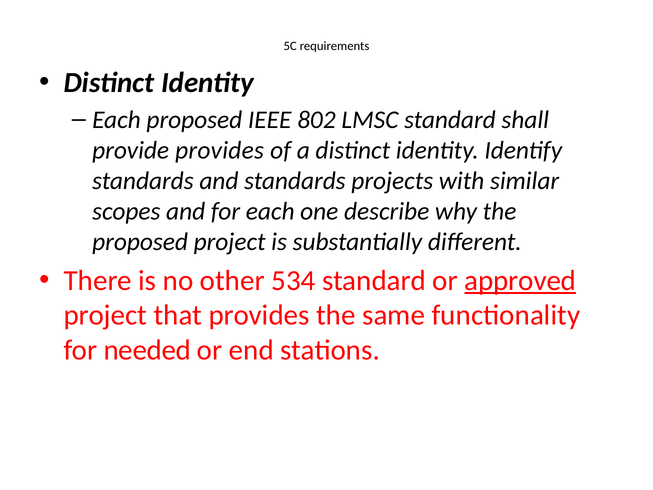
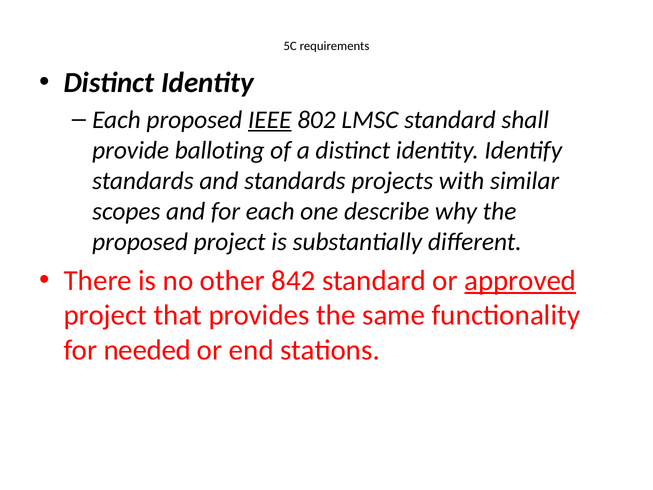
IEEE underline: none -> present
provide provides: provides -> balloting
534: 534 -> 842
